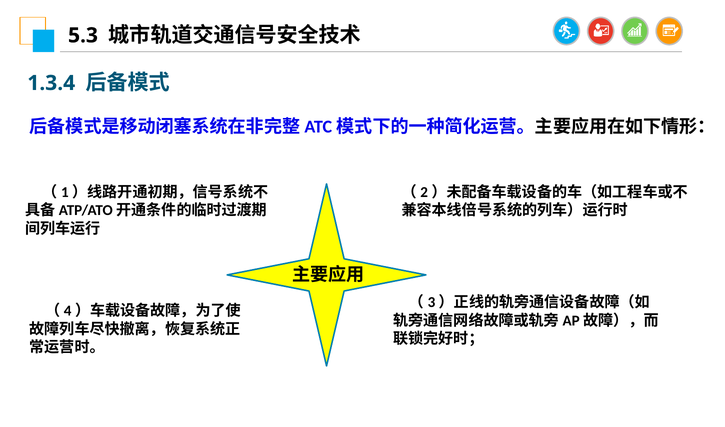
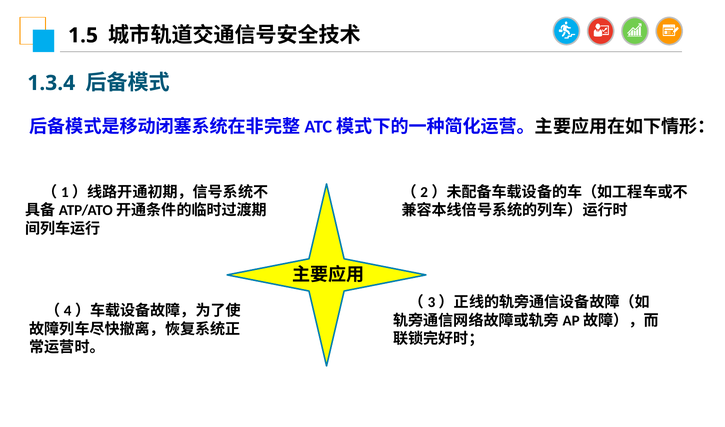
5.3: 5.3 -> 1.5
